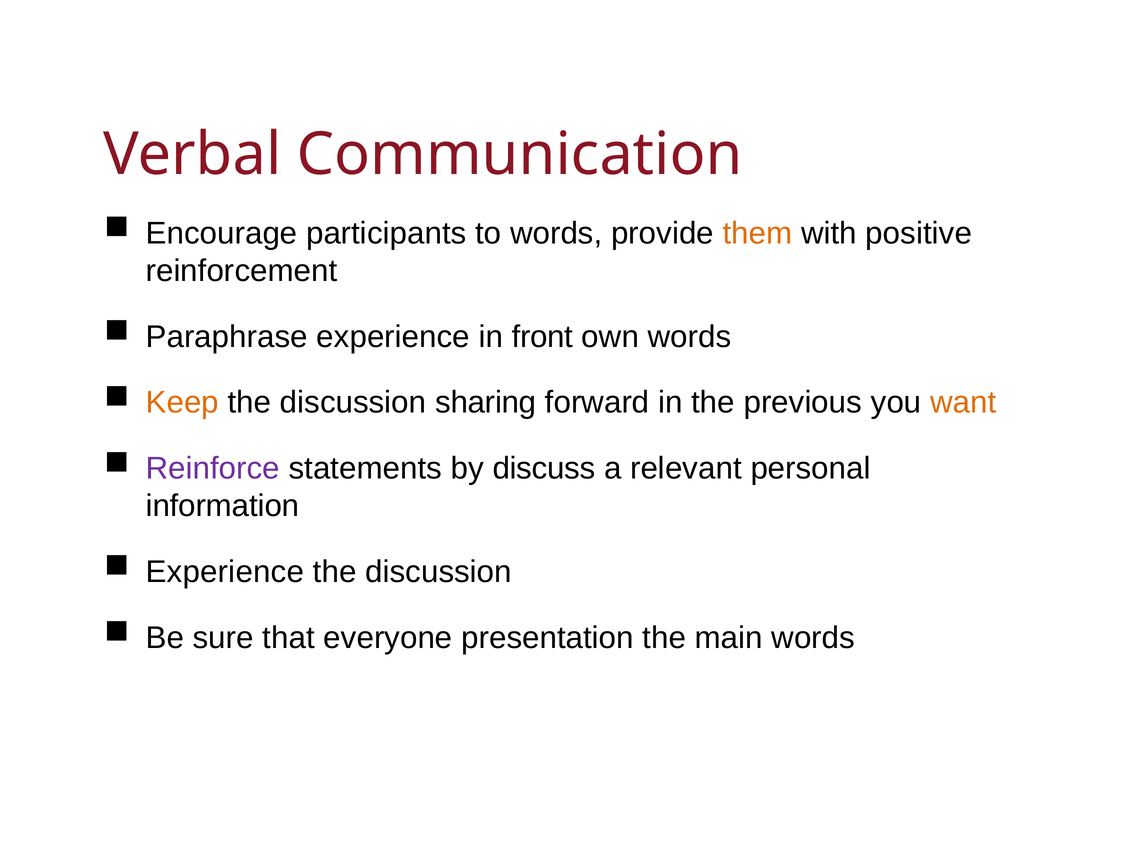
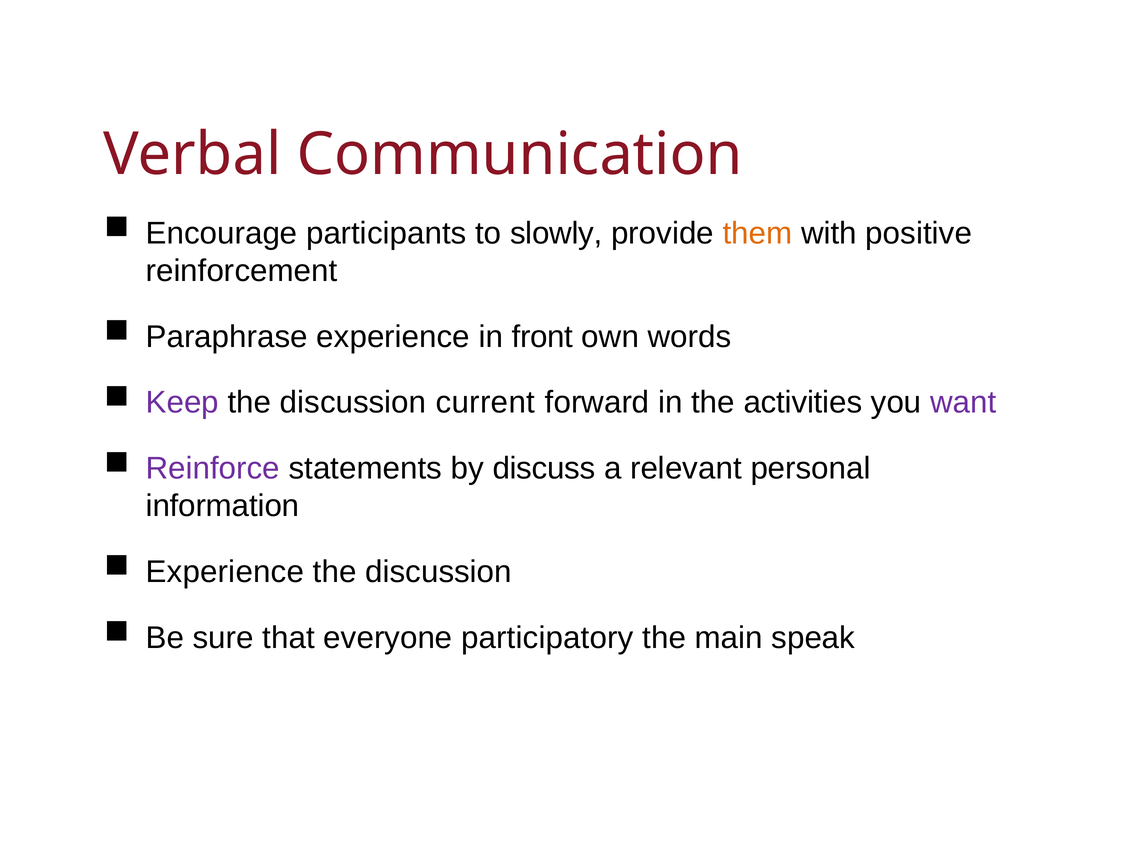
to words: words -> slowly
Keep colour: orange -> purple
sharing: sharing -> current
previous: previous -> activities
want colour: orange -> purple
presentation: presentation -> participatory
main words: words -> speak
